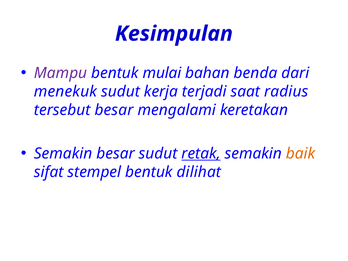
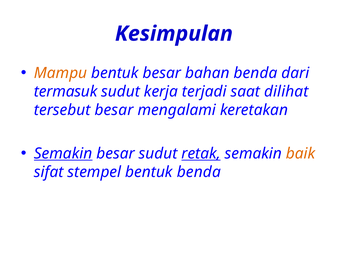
Mampu colour: purple -> orange
bentuk mulai: mulai -> besar
menekuk: menekuk -> termasuk
radius: radius -> dilihat
Semakin at (63, 153) underline: none -> present
bentuk dilihat: dilihat -> benda
